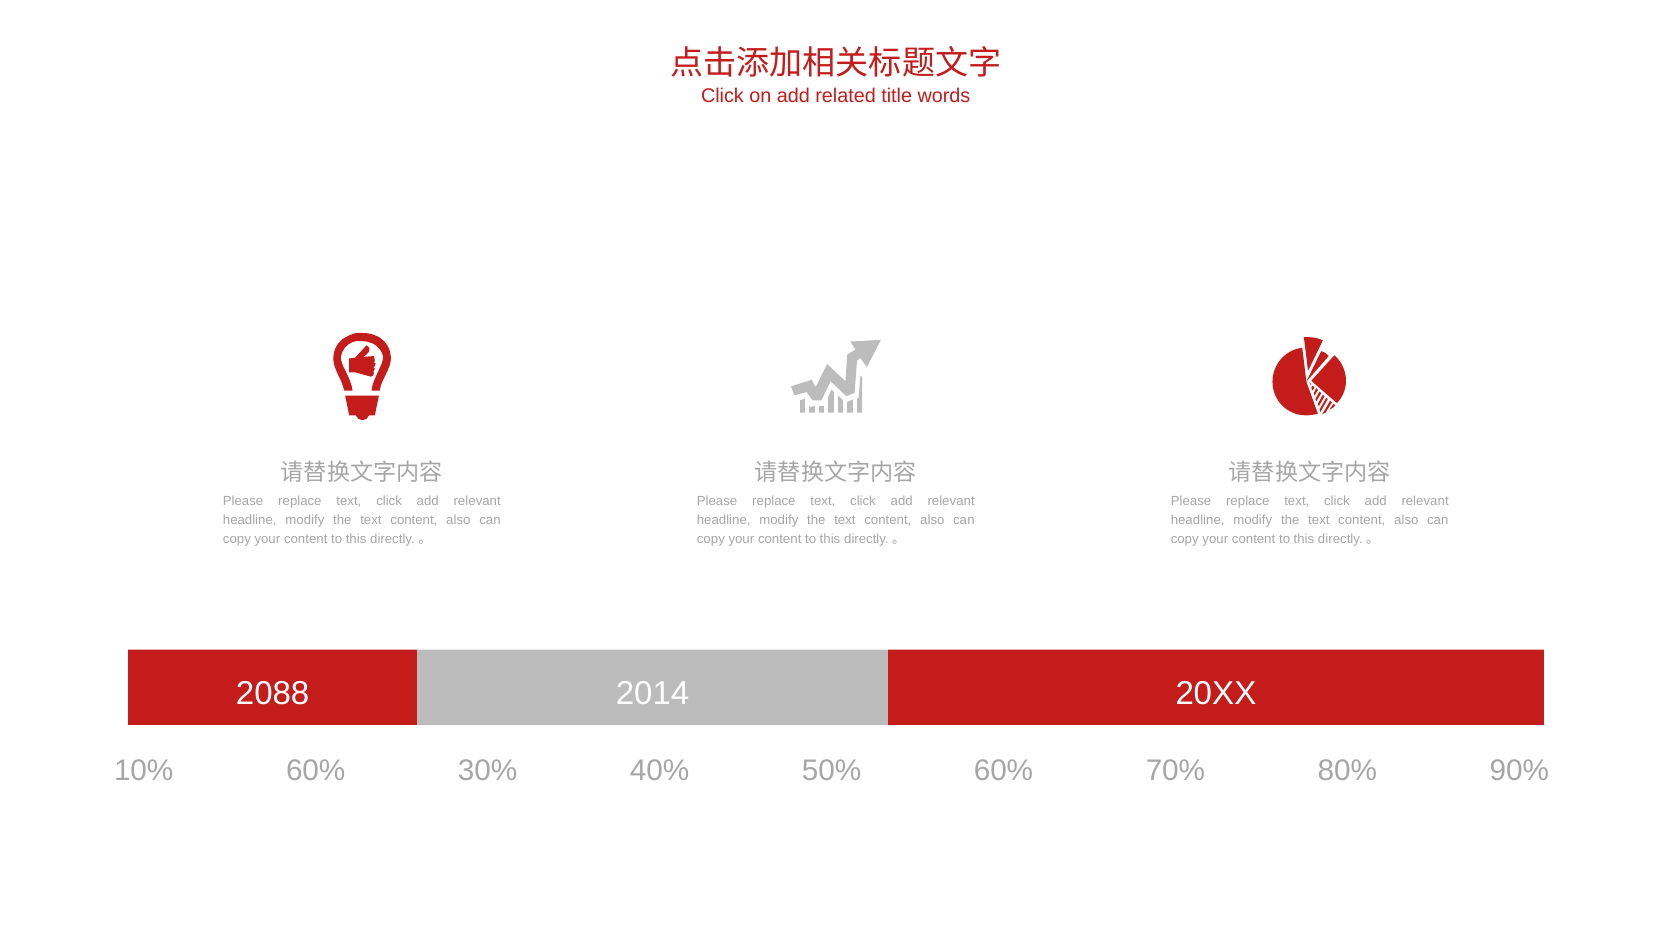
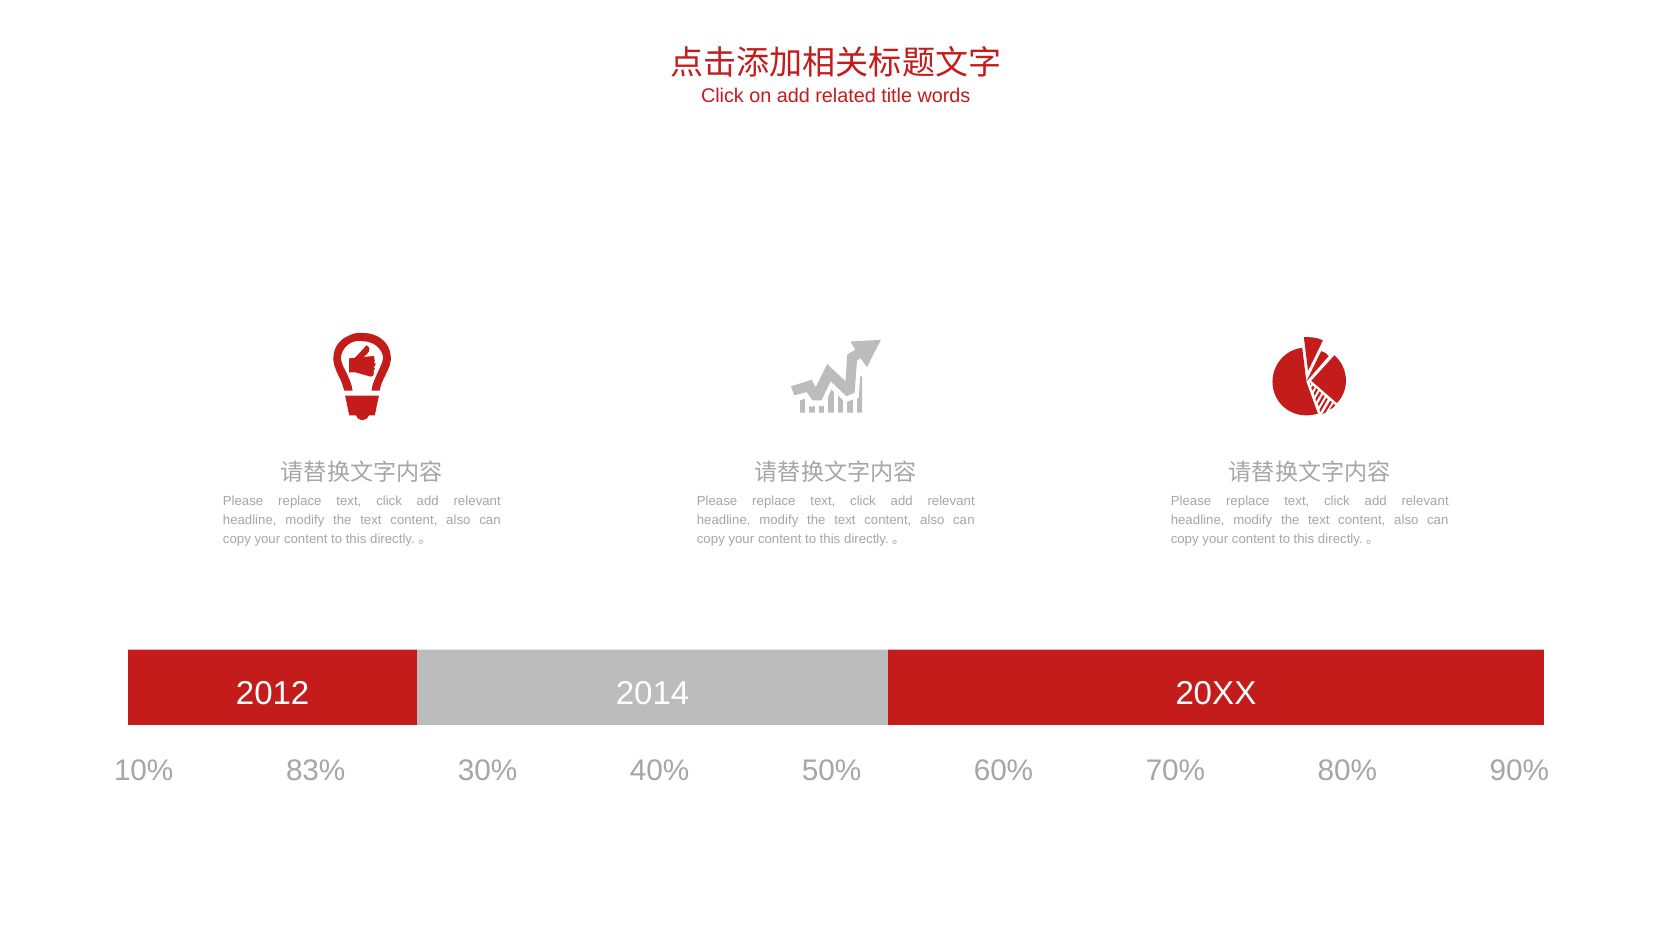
2088: 2088 -> 2012
10% 60%: 60% -> 83%
